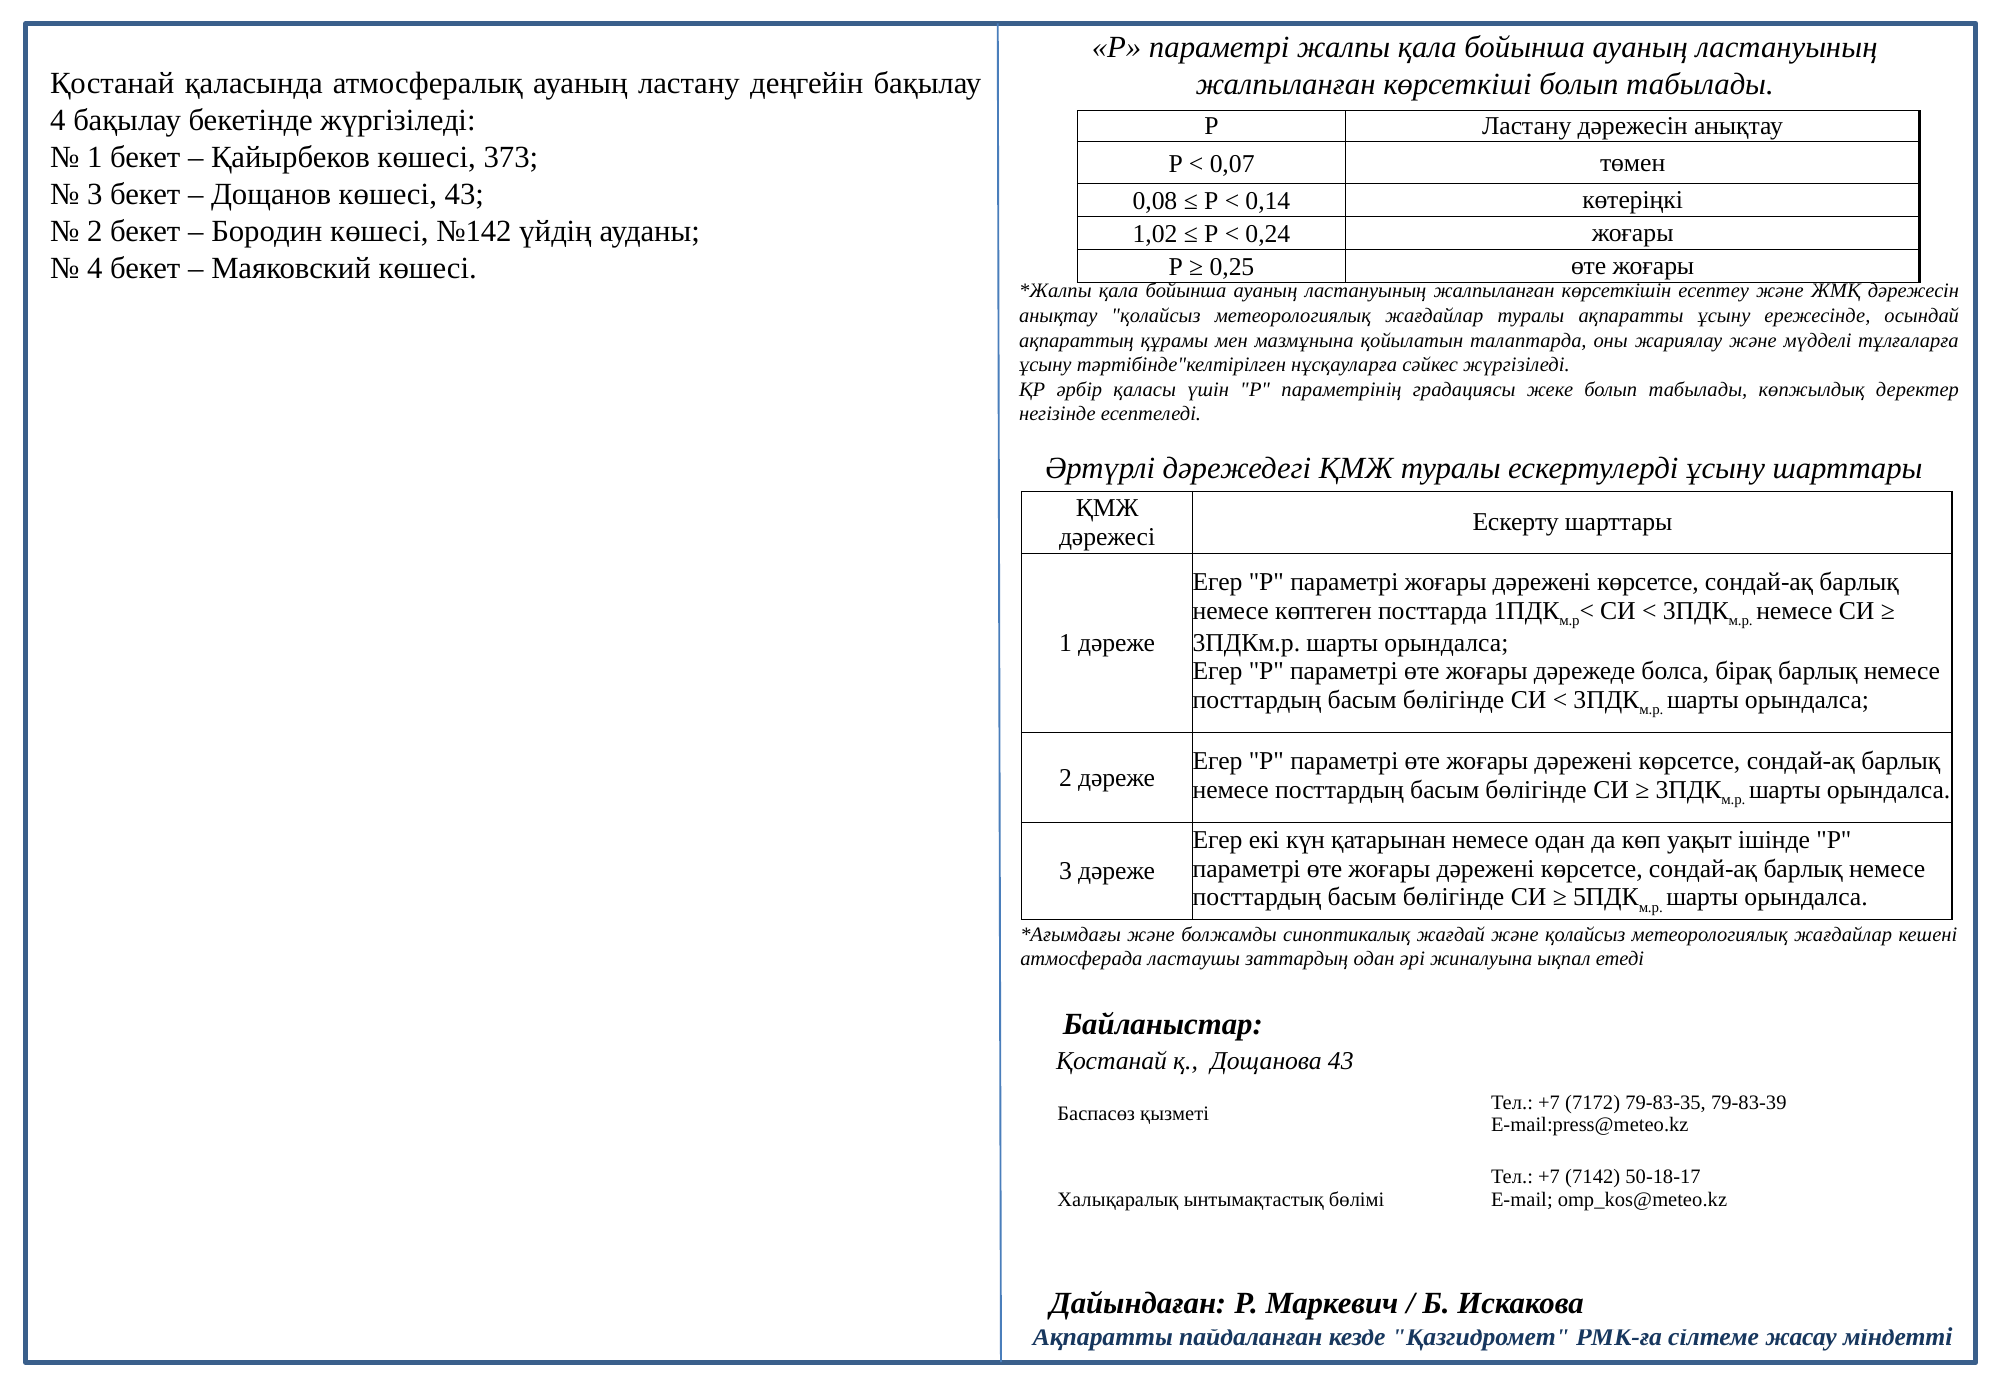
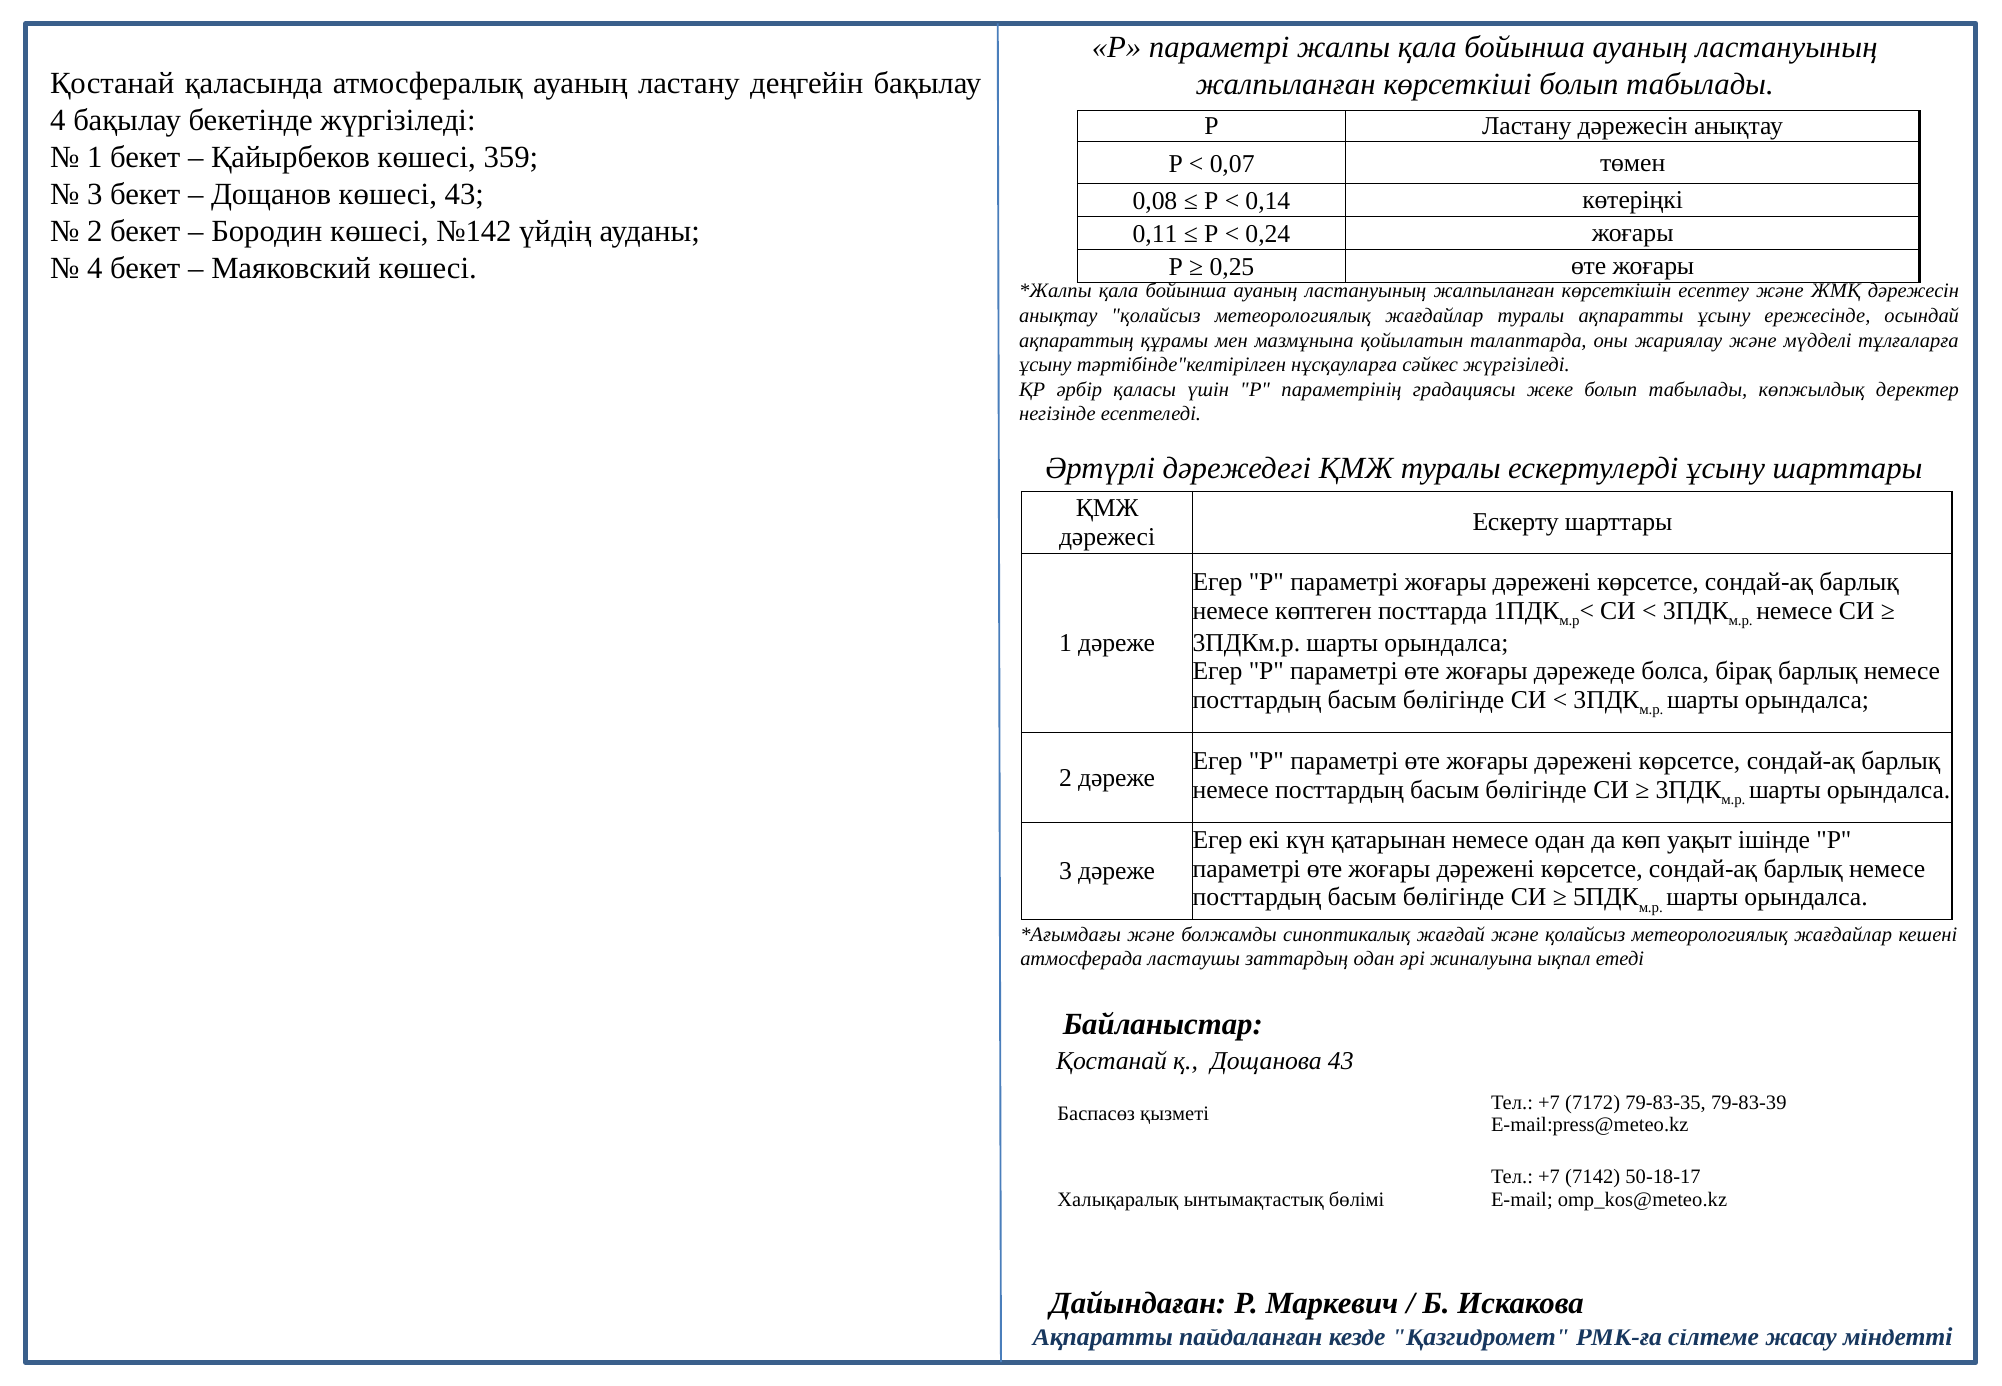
373: 373 -> 359
1,02: 1,02 -> 0,11
